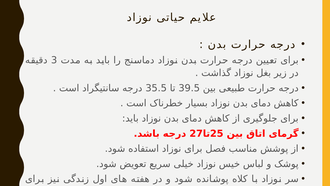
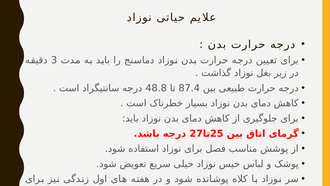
35.5: 35.5 -> 48.8
39.5: 39.5 -> 87.4
